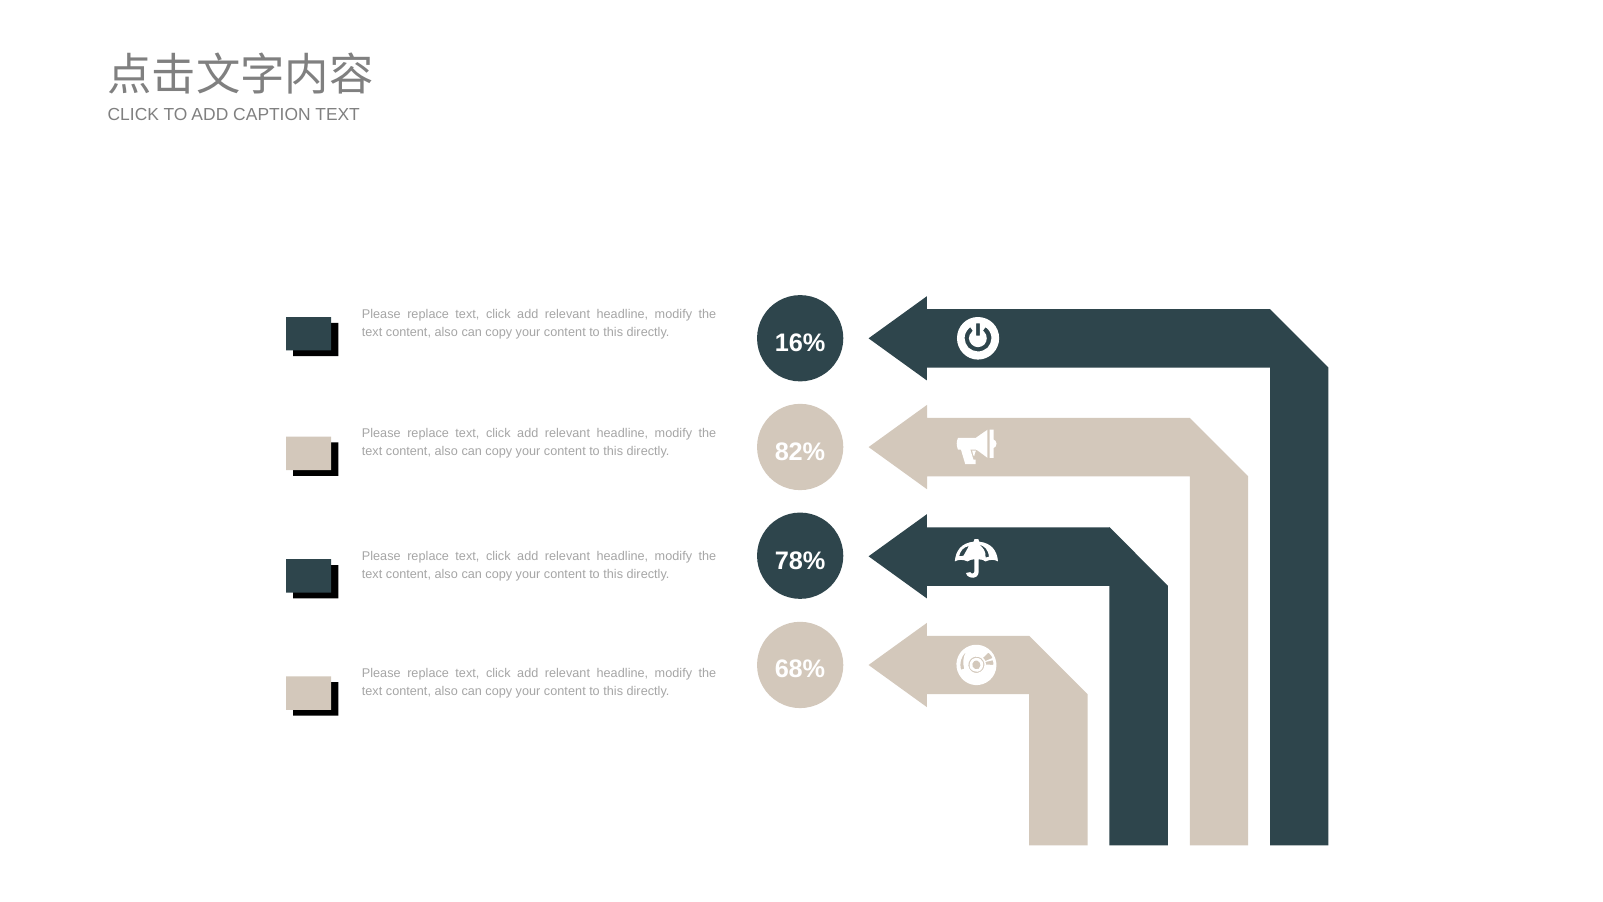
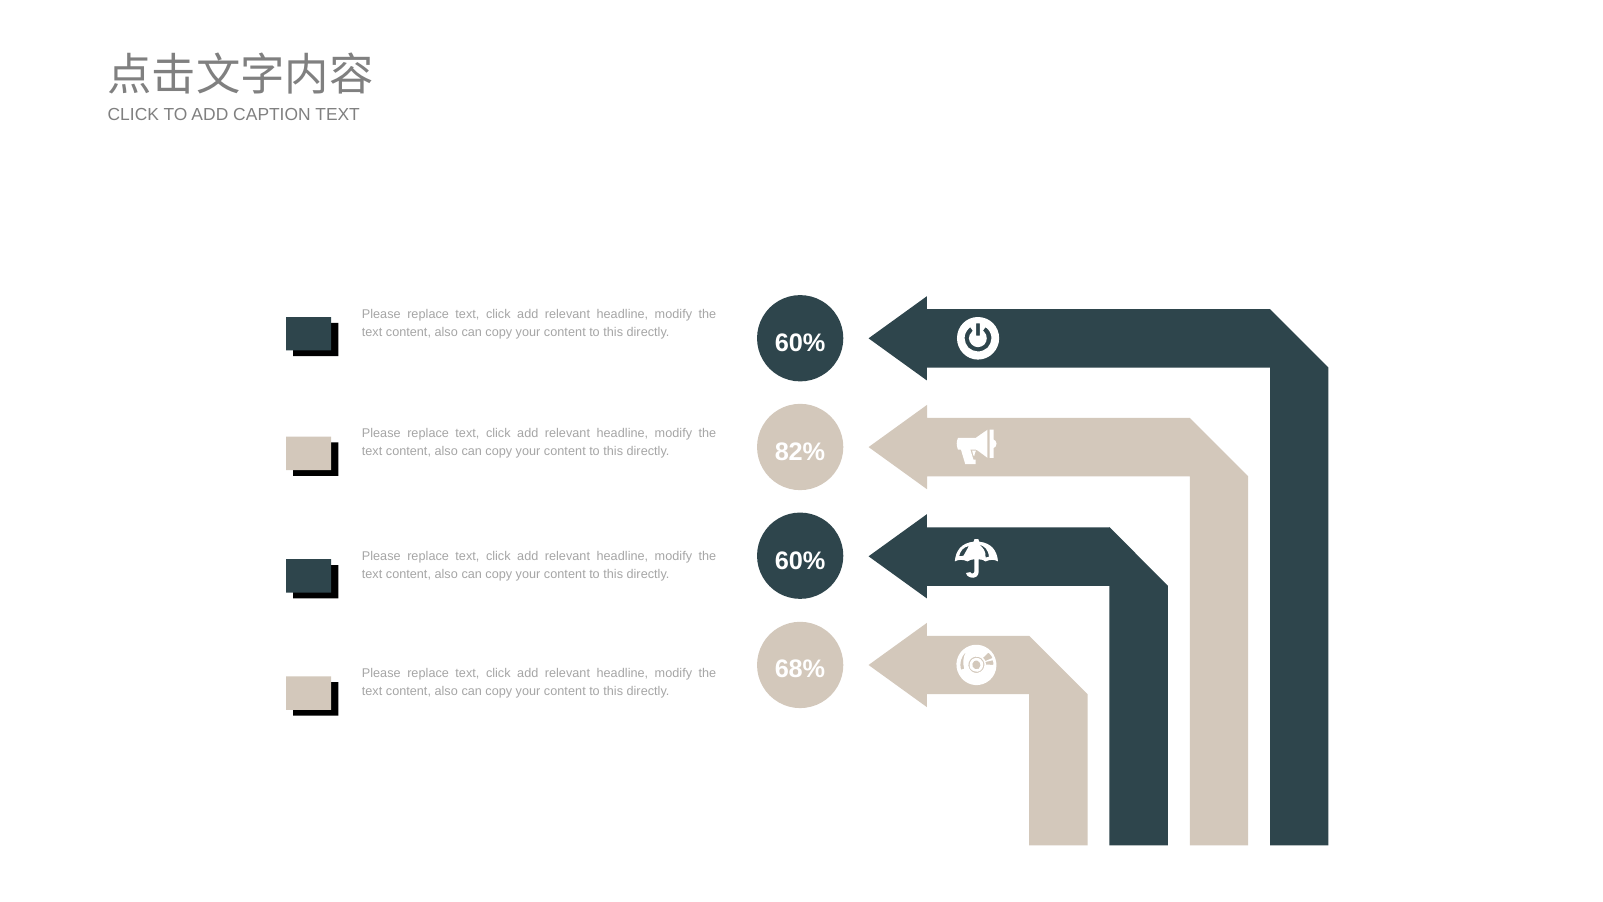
16% at (800, 343): 16% -> 60%
78% at (800, 560): 78% -> 60%
